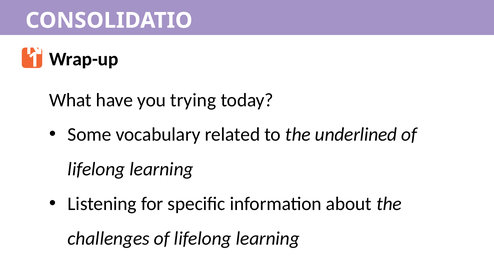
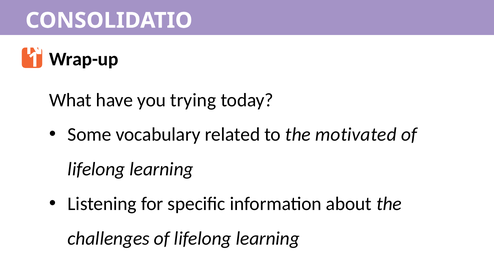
underlined: underlined -> motivated
